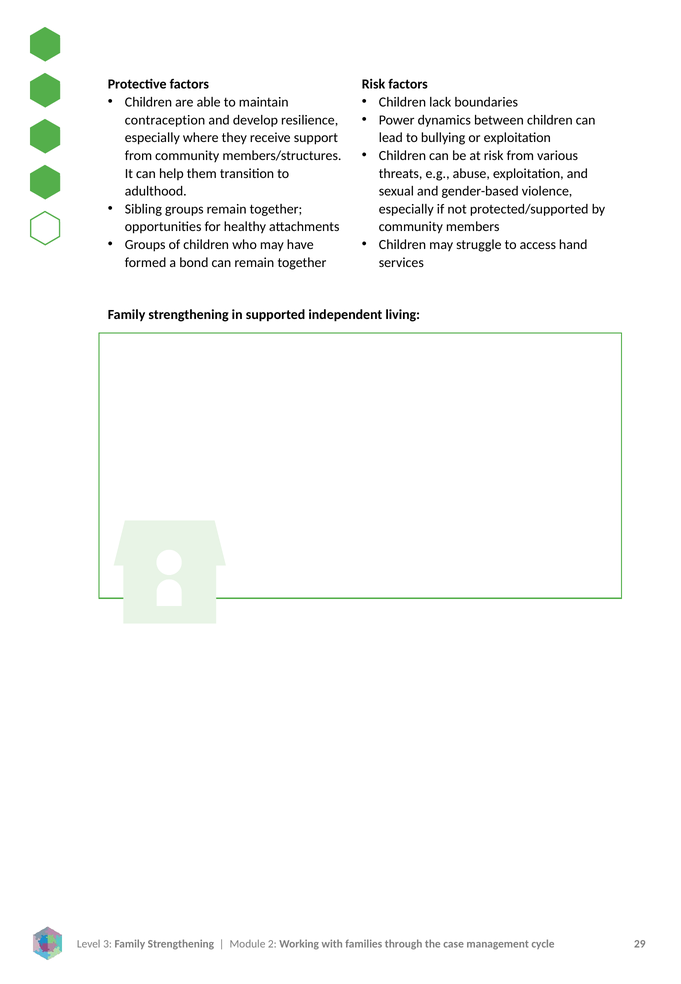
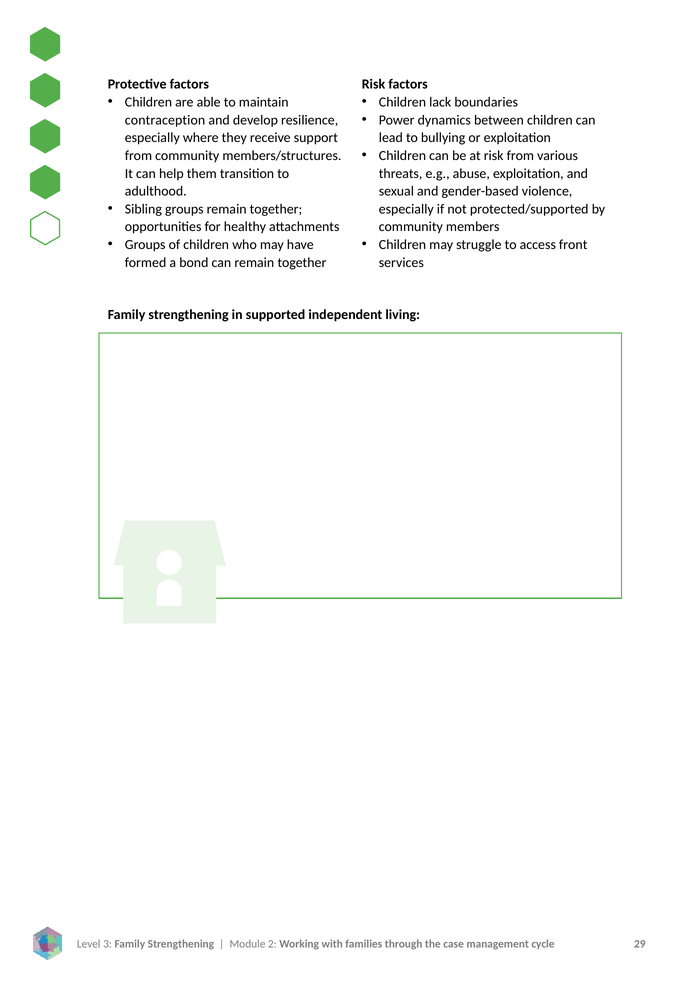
hand: hand -> front
